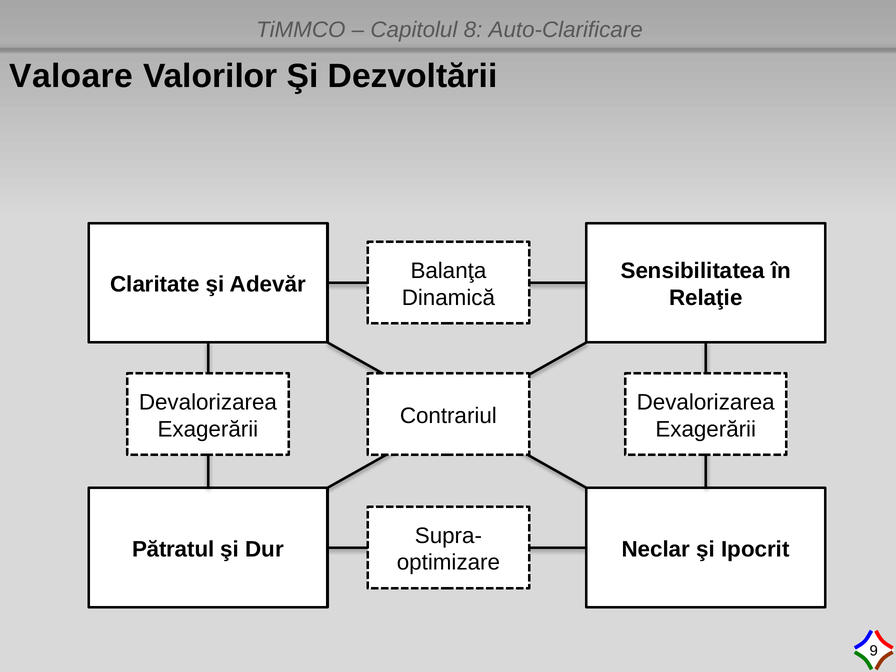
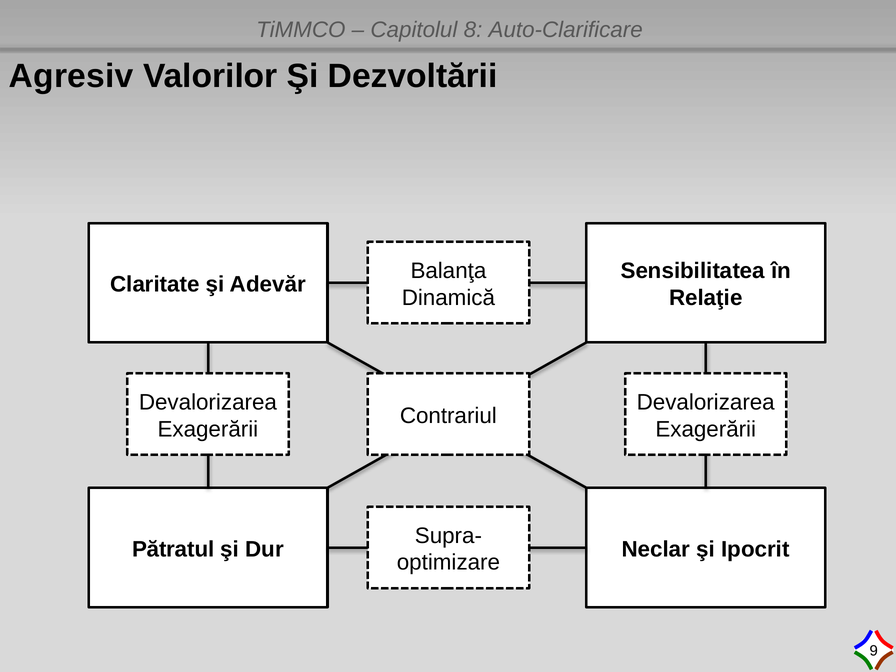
Valoare: Valoare -> Agresiv
